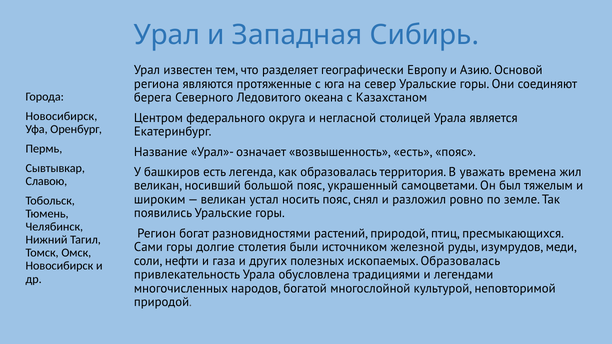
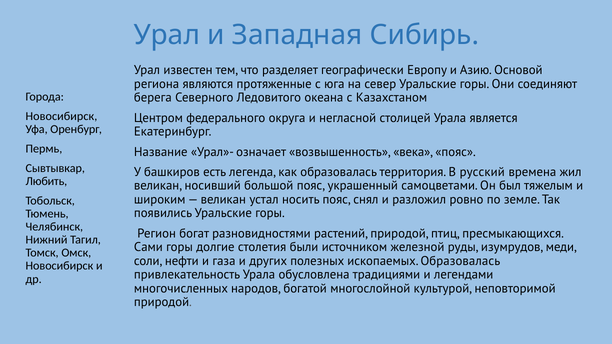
возвышенность есть: есть -> века
уважать: уважать -> русский
Славою: Славою -> Любить
